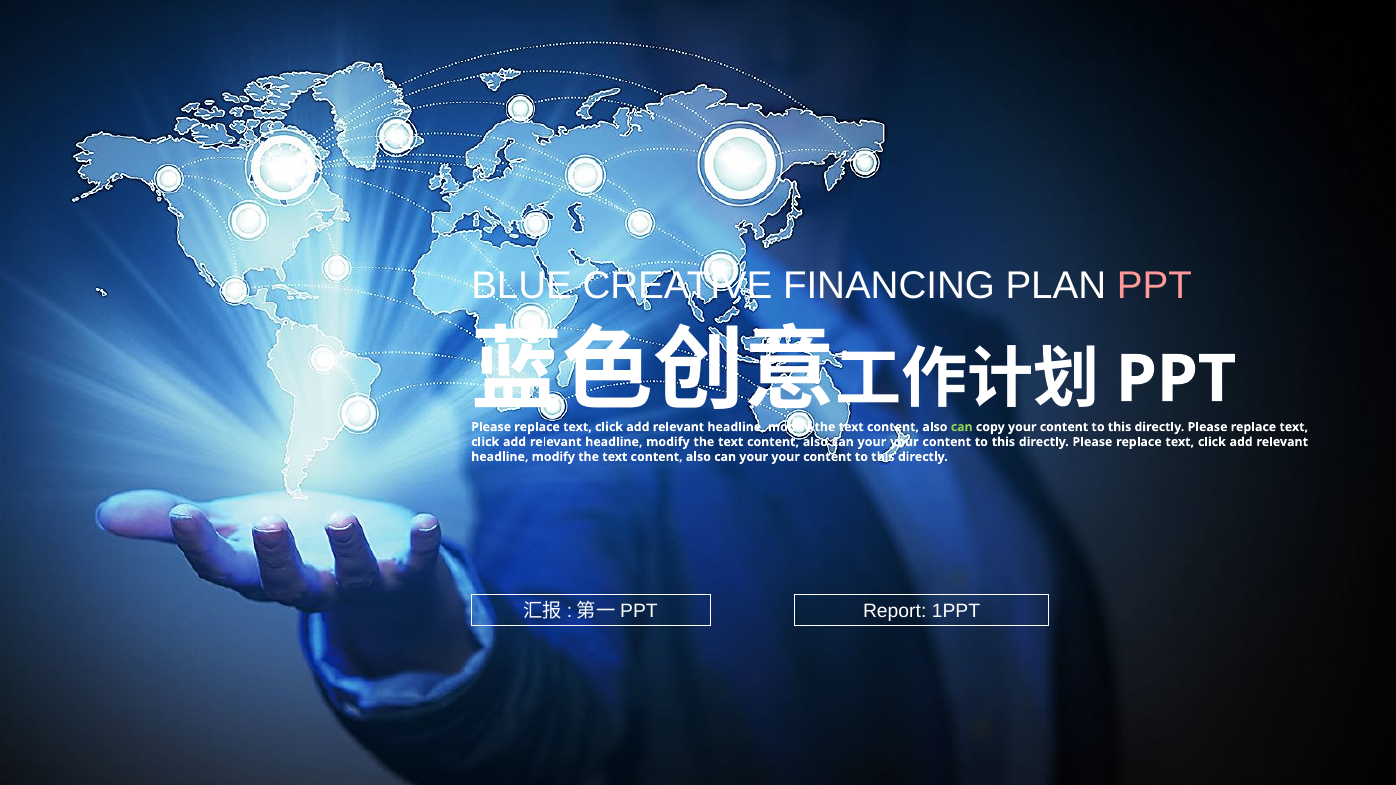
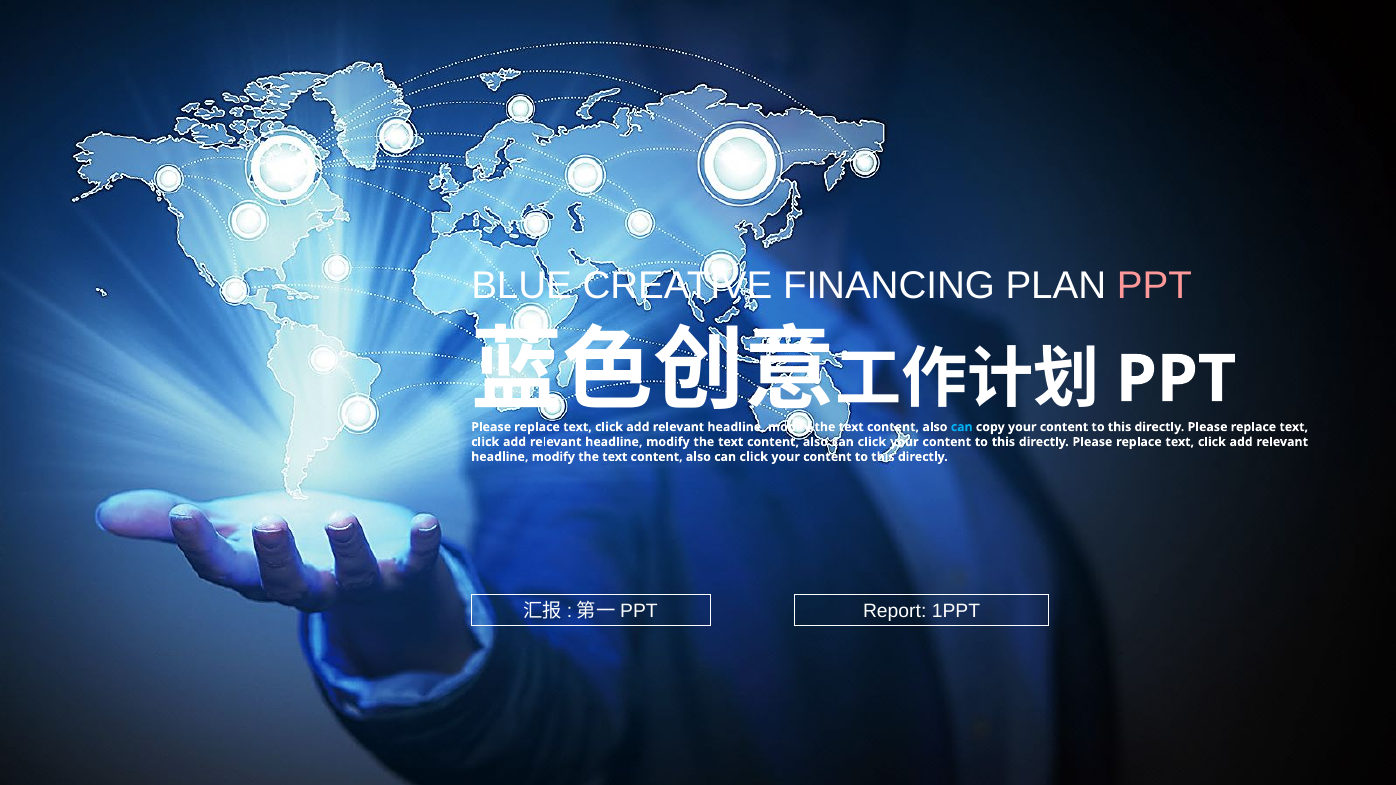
can at (962, 427) colour: light green -> light blue
your at (872, 442): your -> click
your at (754, 457): your -> click
